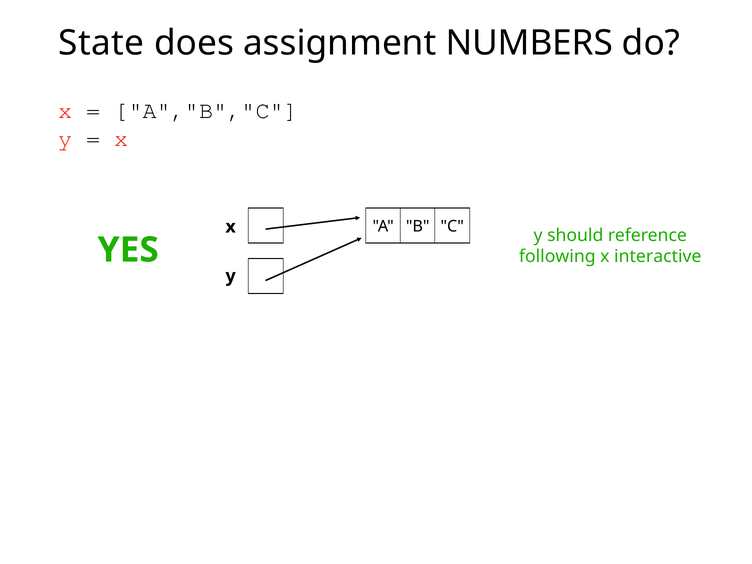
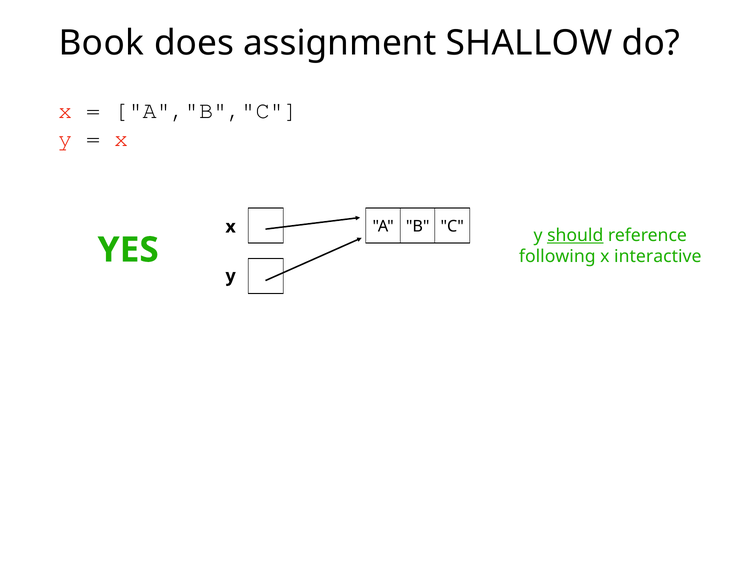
State: State -> Book
NUMBERS: NUMBERS -> SHALLOW
should underline: none -> present
